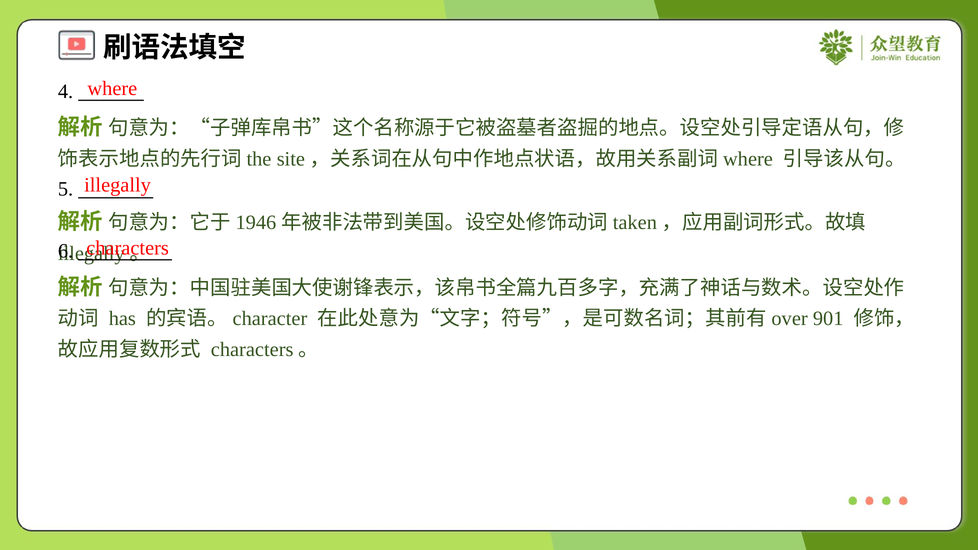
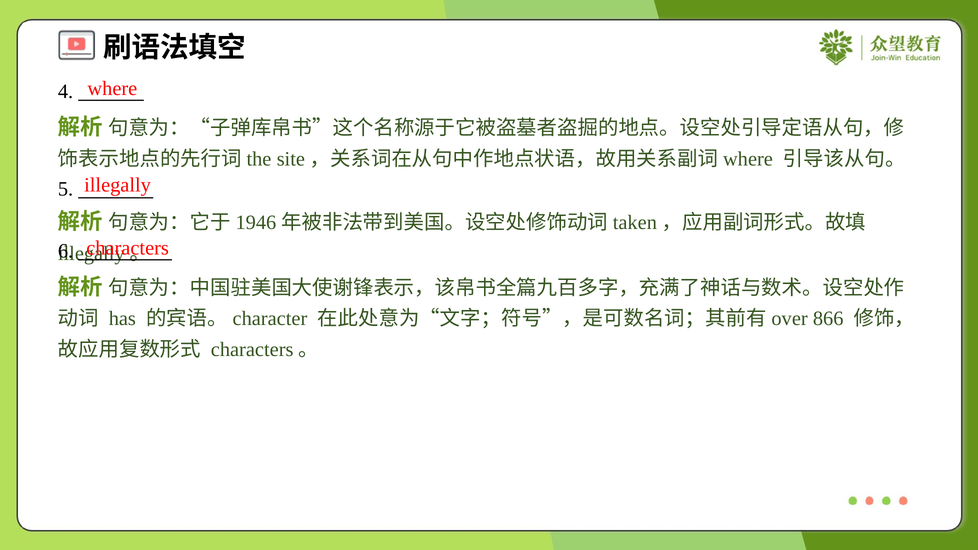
901: 901 -> 866
